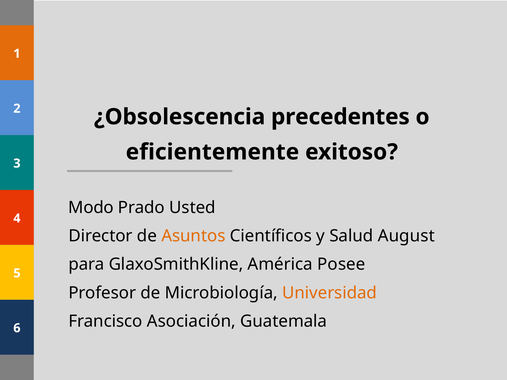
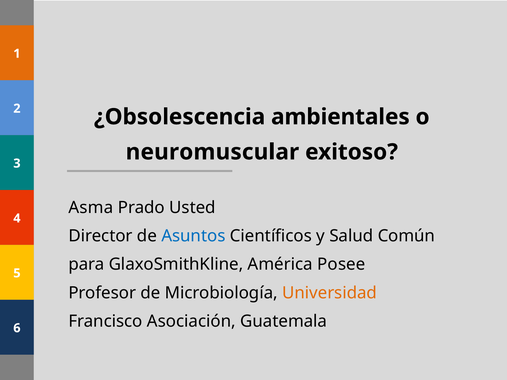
precedentes: precedentes -> ambientales
eficientemente: eficientemente -> neuromuscular
Modo: Modo -> Asma
Asuntos colour: orange -> blue
August: August -> Común
